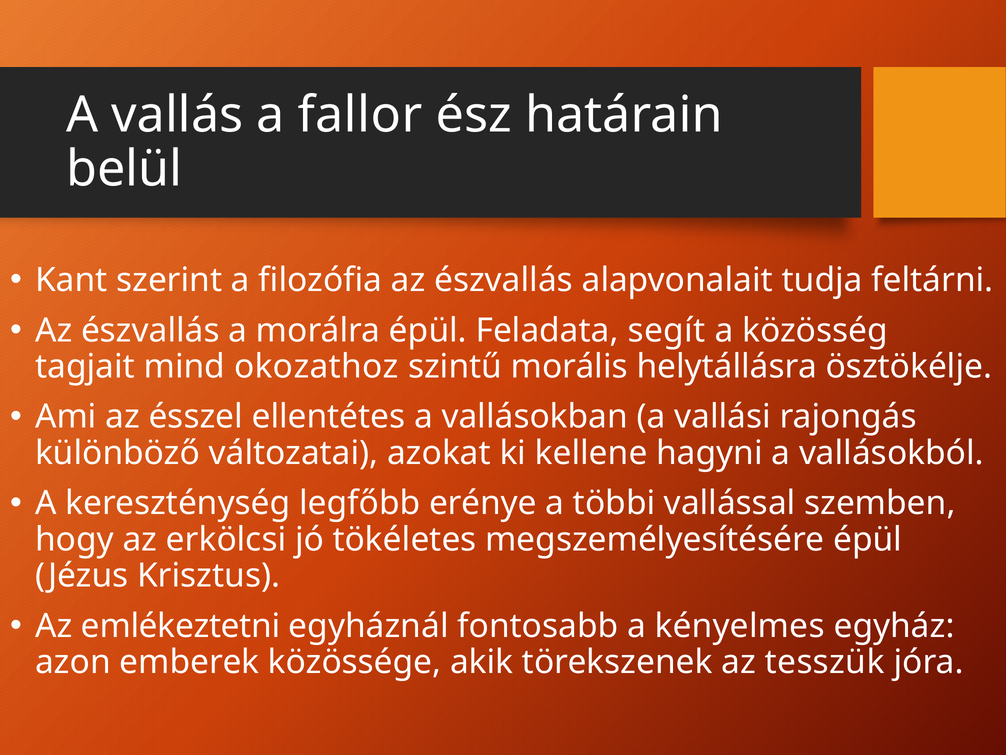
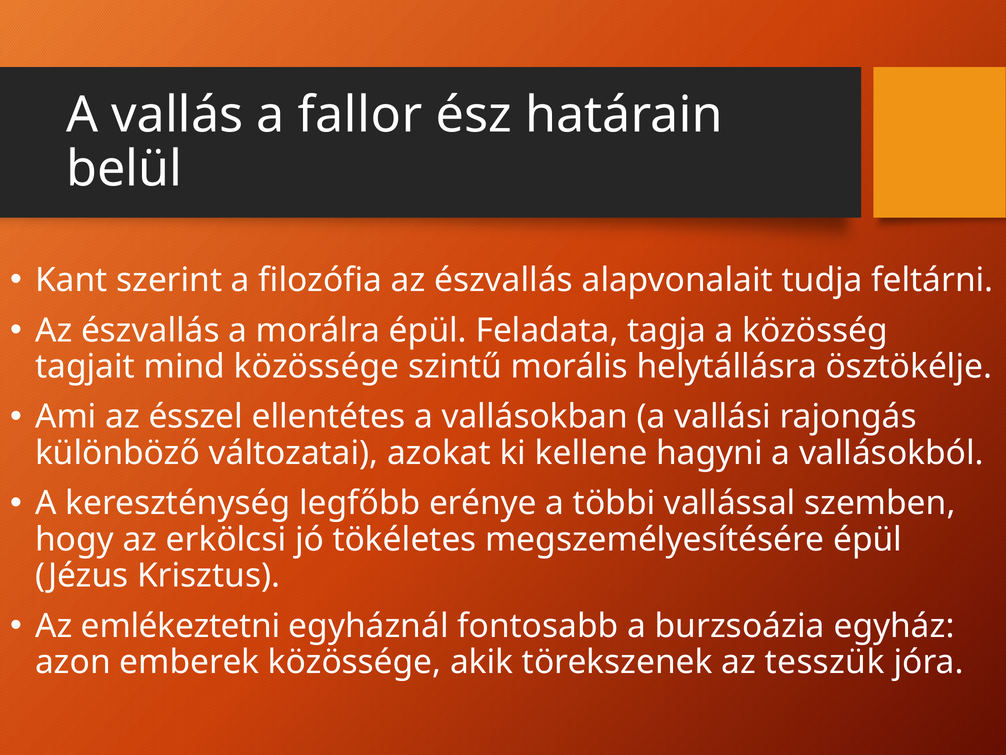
segít: segít -> tagja
mind okozathoz: okozathoz -> közössége
kényelmes: kényelmes -> burzsoázia
